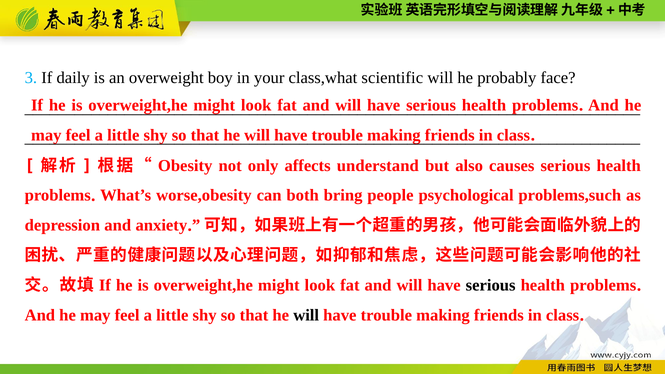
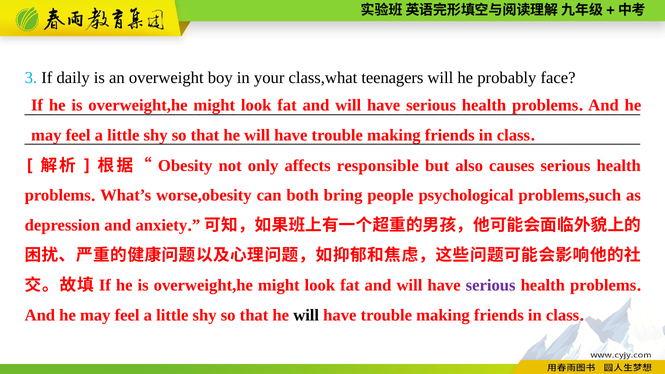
scientific: scientific -> teenagers
understand: understand -> responsible
serious at (491, 285) colour: black -> purple
